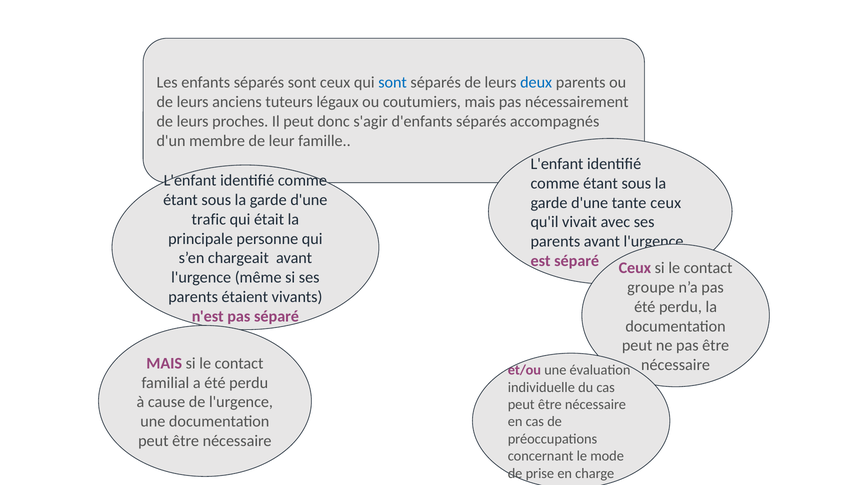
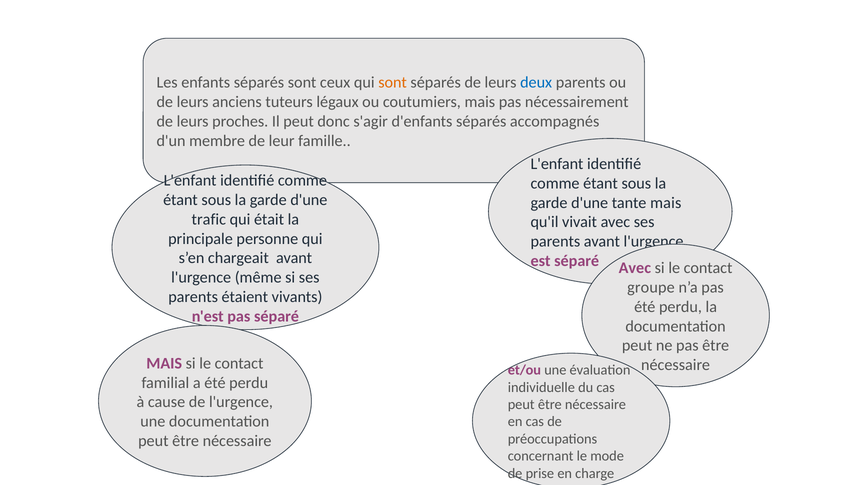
sont at (393, 82) colour: blue -> orange
tante ceux: ceux -> mais
Ceux at (635, 268): Ceux -> Avec
